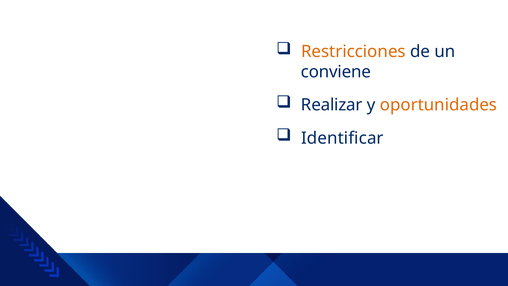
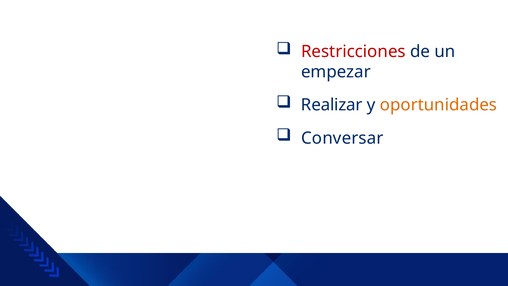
Restricciones colour: orange -> red
conviene: conviene -> empezar
Identificar: Identificar -> Conversar
